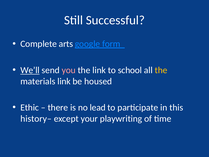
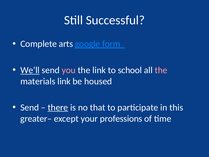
the at (161, 70) colour: yellow -> pink
Ethic at (30, 107): Ethic -> Send
there underline: none -> present
lead: lead -> that
history–: history– -> greater–
playwriting: playwriting -> professions
